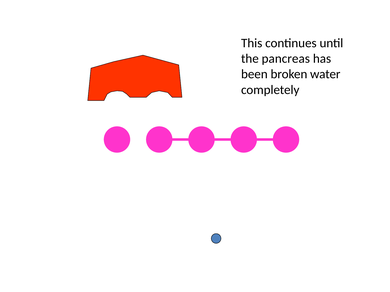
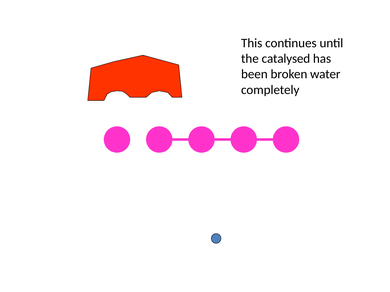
pancreas: pancreas -> catalysed
